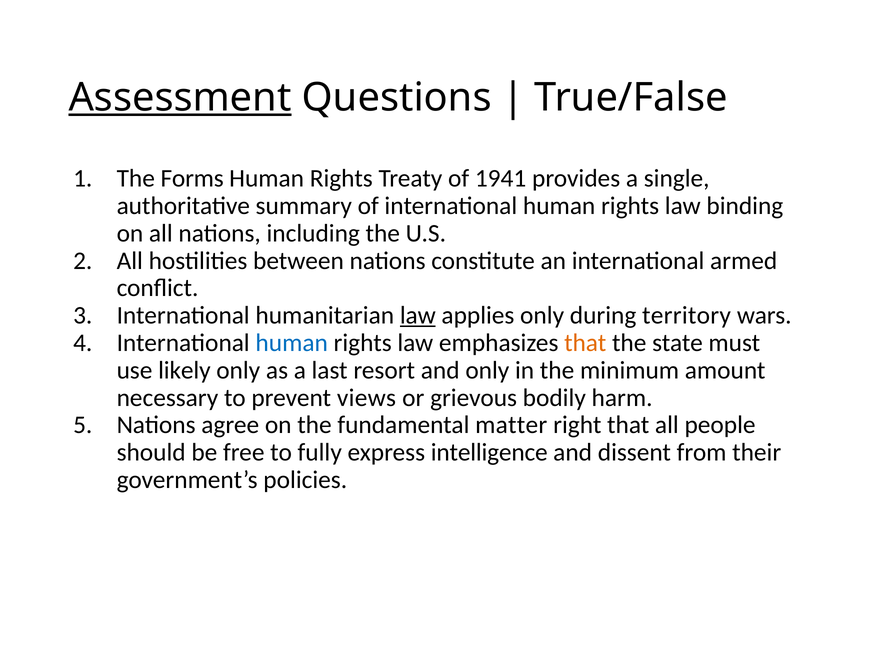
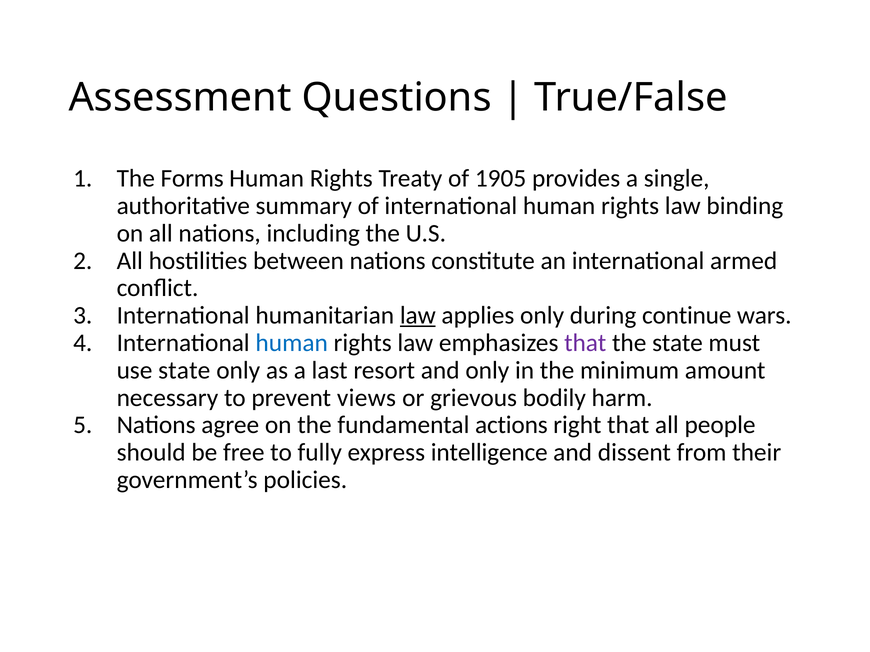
Assessment underline: present -> none
1941: 1941 -> 1905
territory: territory -> continue
that at (585, 343) colour: orange -> purple
use likely: likely -> state
matter: matter -> actions
